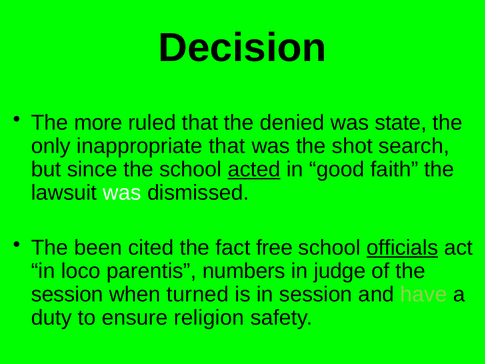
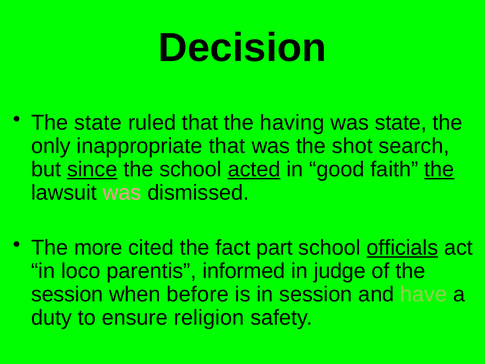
The more: more -> state
denied: denied -> having
since underline: none -> present
the at (439, 169) underline: none -> present
was at (122, 192) colour: white -> pink
been: been -> more
free: free -> part
numbers: numbers -> informed
turned: turned -> before
